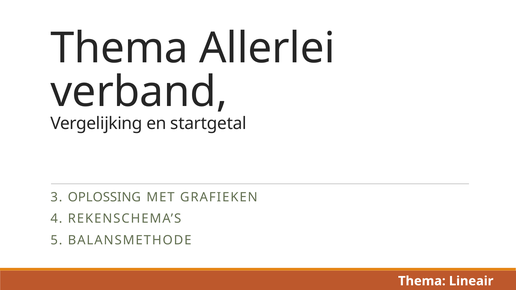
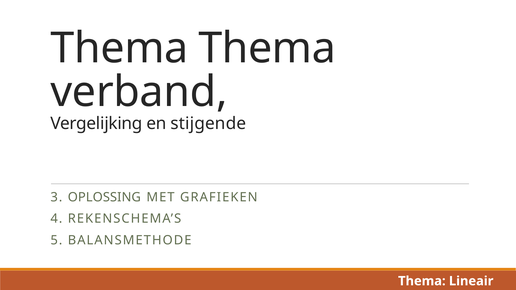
Thema Allerlei: Allerlei -> Thema
startgetal: startgetal -> stijgende
